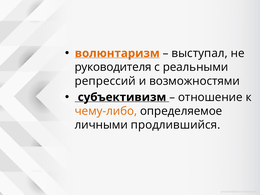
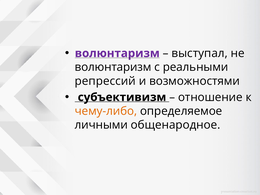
волюнтаризм at (117, 53) colour: orange -> purple
руководителя at (113, 67): руководителя -> волюнтаризм
продлившийся: продлившийся -> общенародное
